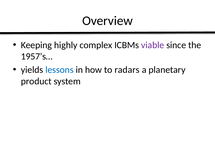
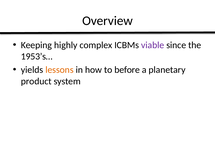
1957’s…: 1957’s… -> 1953’s…
lessons colour: blue -> orange
radars: radars -> before
